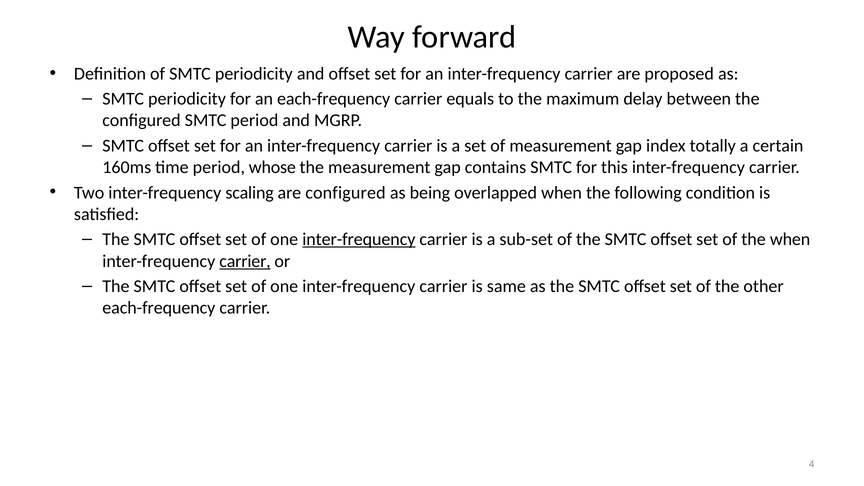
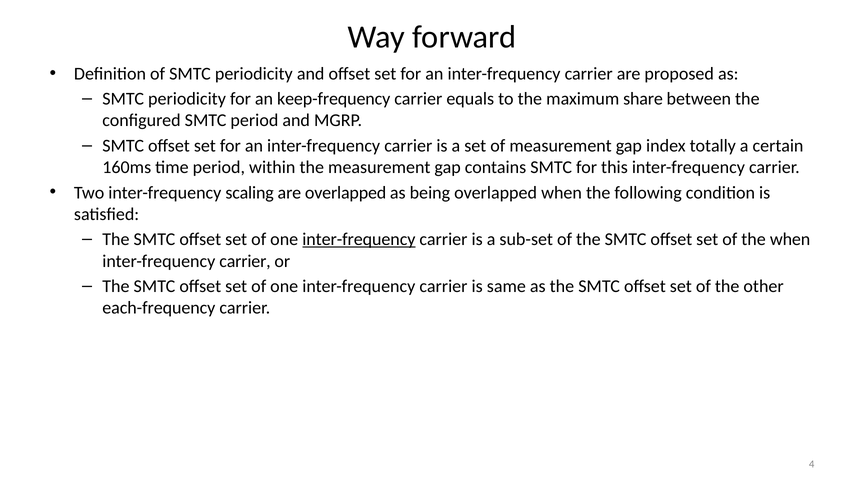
an each-frequency: each-frequency -> keep-frequency
delay: delay -> share
whose: whose -> within
are configured: configured -> overlapped
carrier at (245, 261) underline: present -> none
